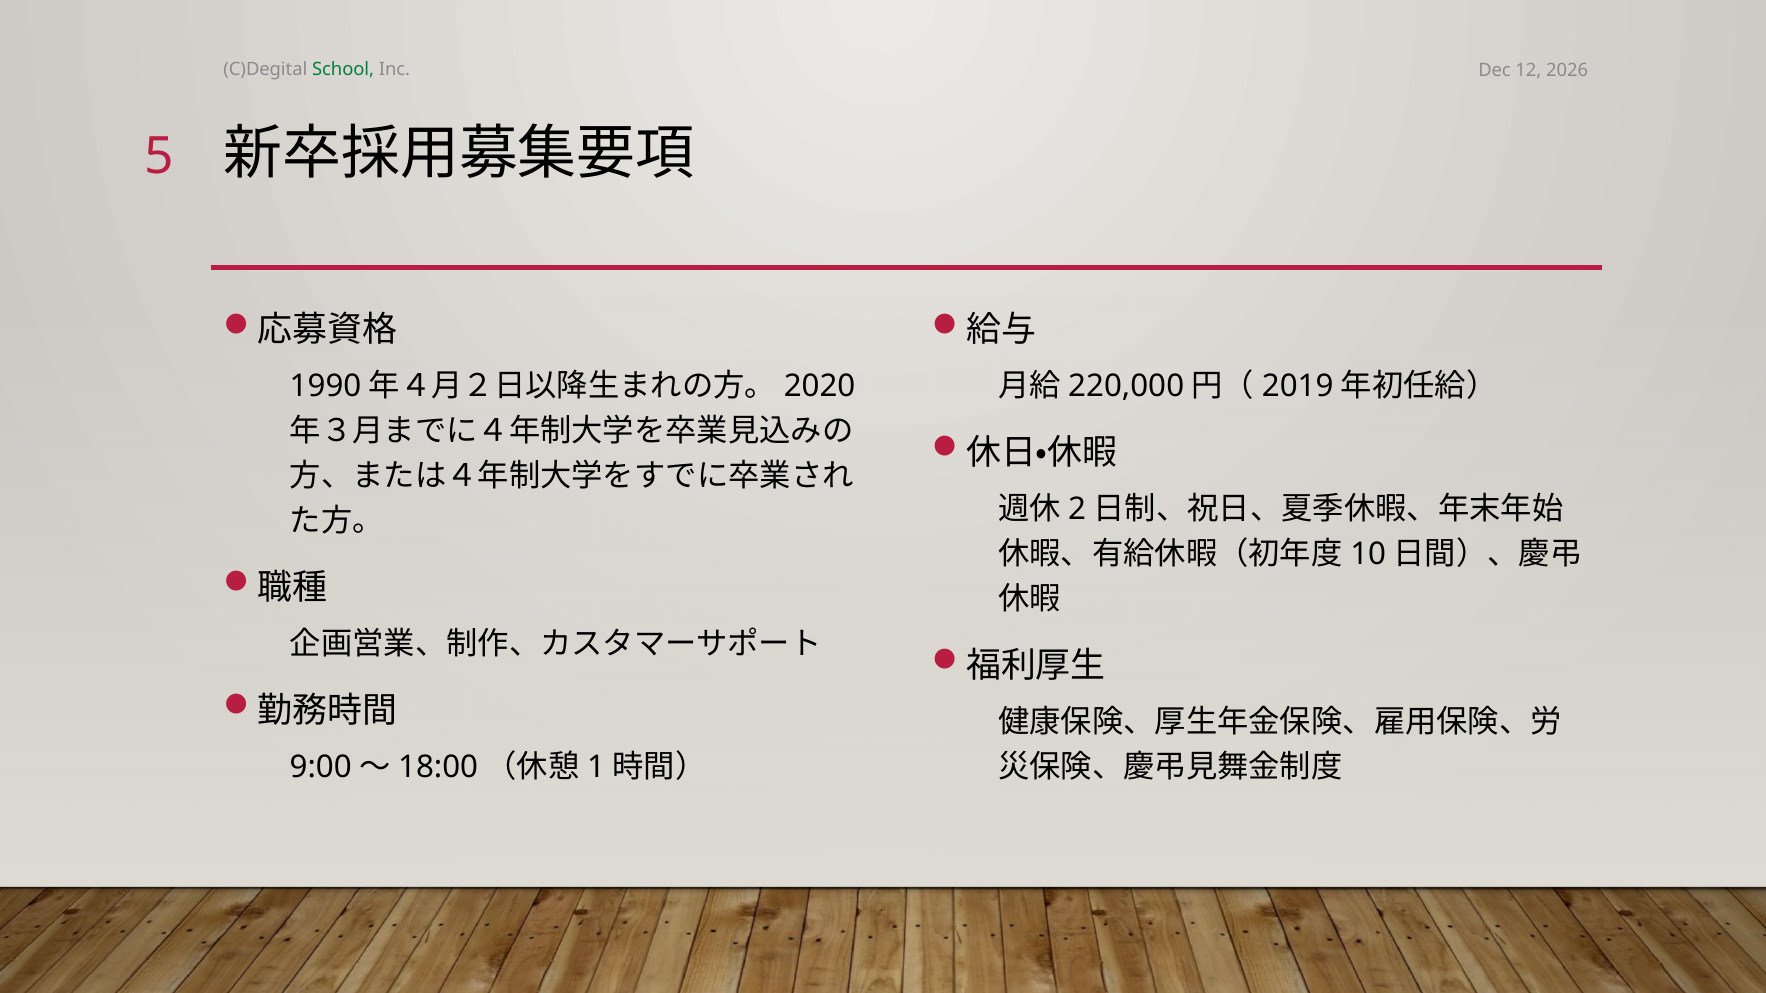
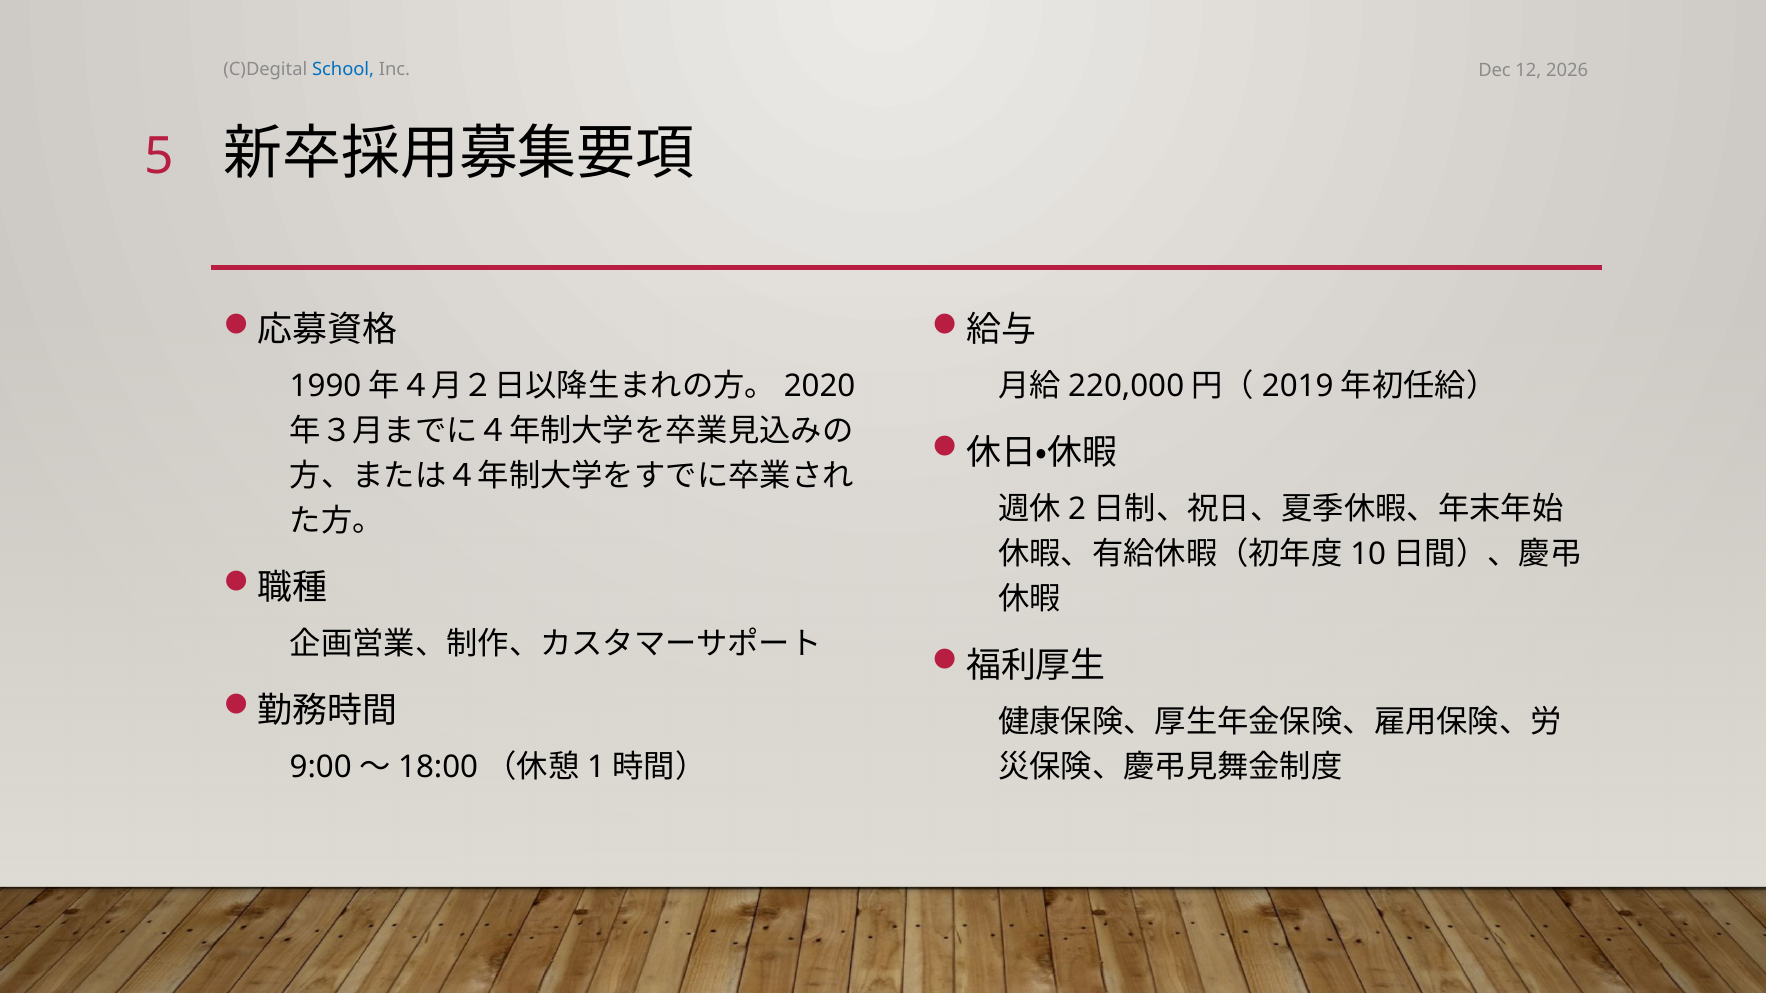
School colour: green -> blue
